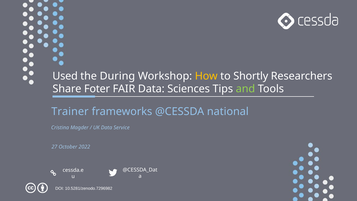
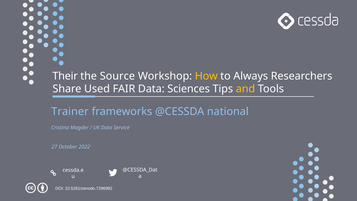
Used: Used -> Their
During: During -> Source
Shortly: Shortly -> Always
Foter: Foter -> Used
and colour: light green -> yellow
